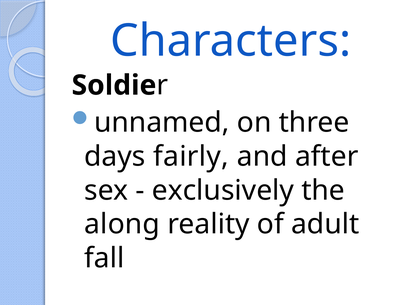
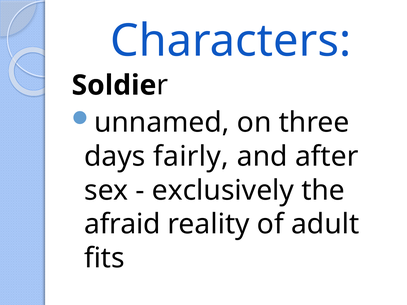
along: along -> afraid
fall: fall -> fits
